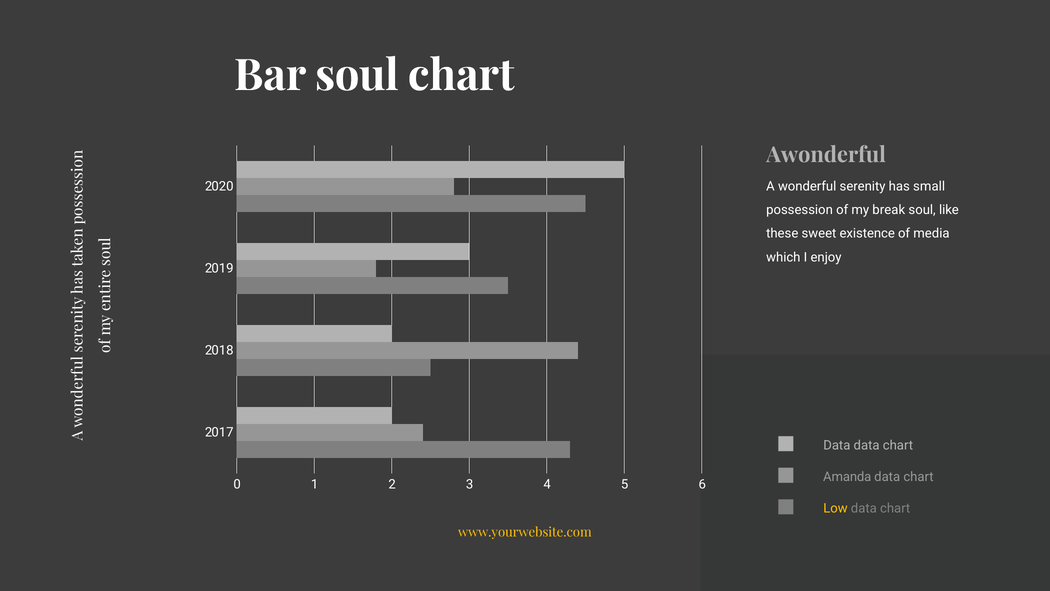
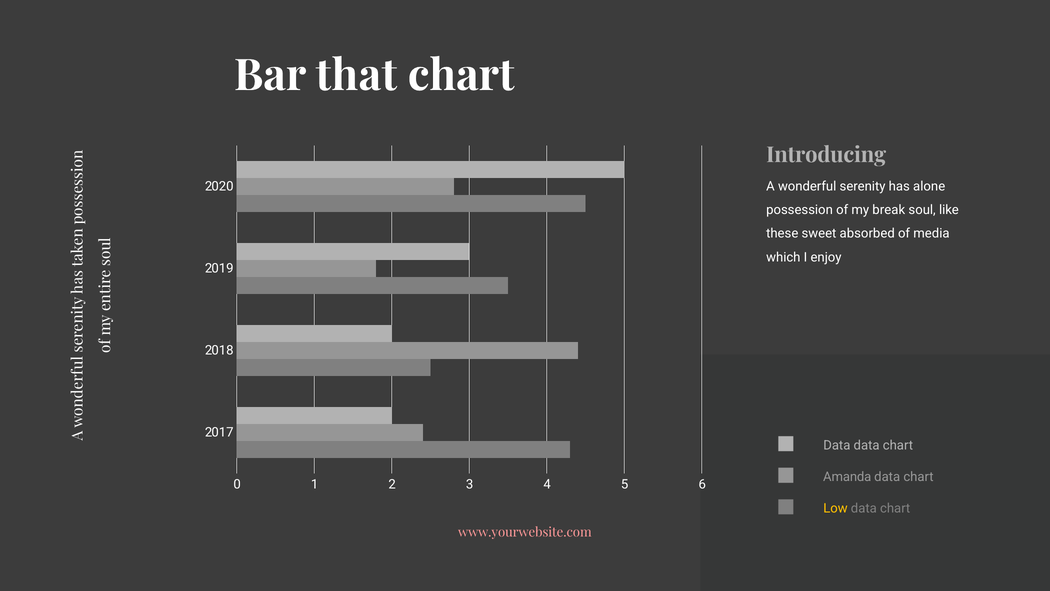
Bar soul: soul -> that
Awonderful: Awonderful -> Introducing
small: small -> alone
existence: existence -> absorbed
www.yourwebsite.com colour: yellow -> pink
